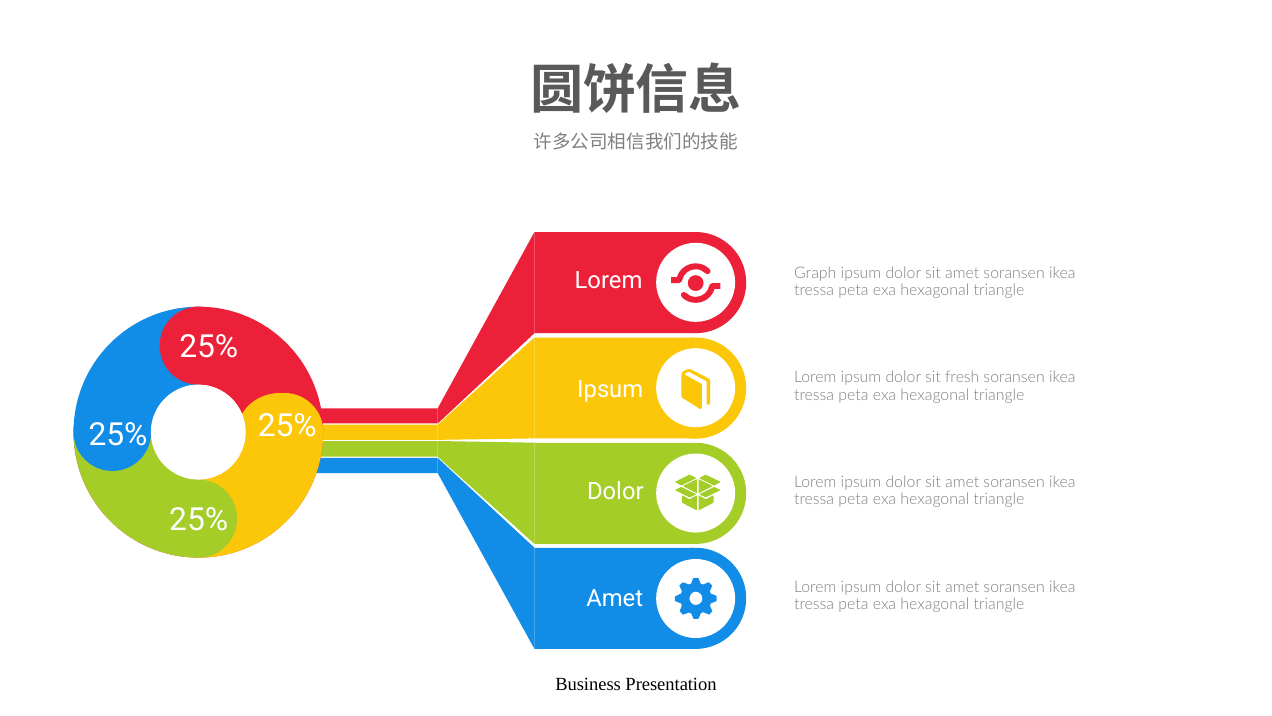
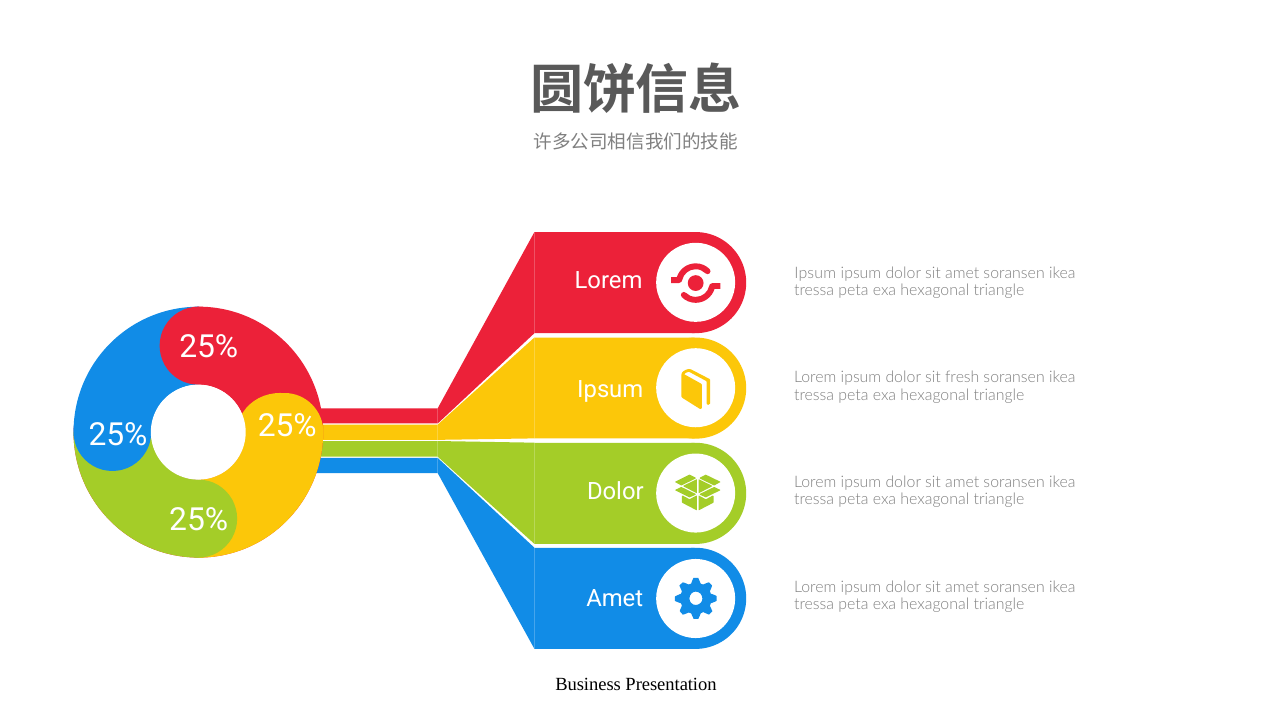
Graph at (815, 273): Graph -> Ipsum
